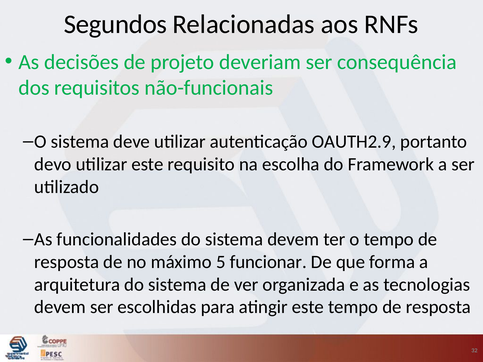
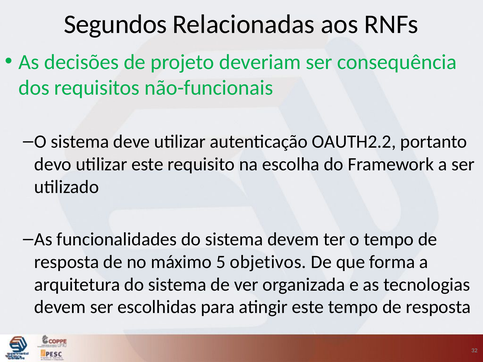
OAUTH2.9: OAUTH2.9 -> OAUTH2.2
funcionar: funcionar -> objetivos
